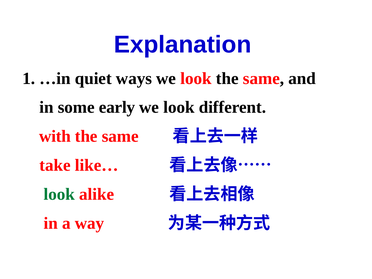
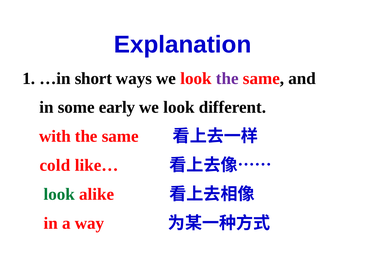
quiet: quiet -> short
the at (227, 78) colour: black -> purple
take: take -> cold
